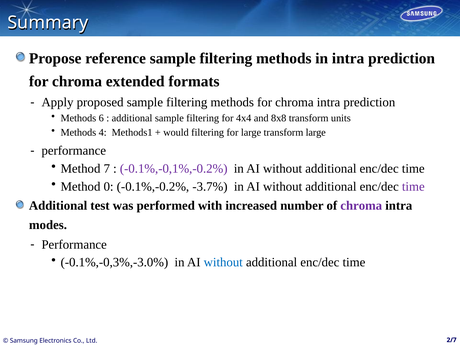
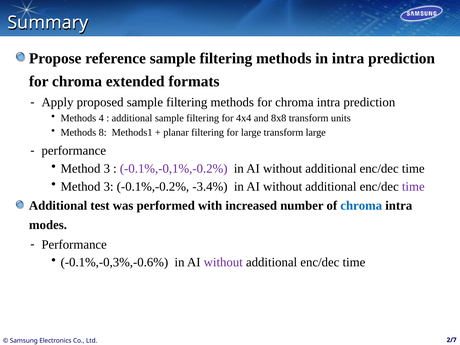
6: 6 -> 4
4: 4 -> 8
would: would -> planar
7 at (107, 169): 7 -> 3
0 at (109, 186): 0 -> 3
-3.7%: -3.7% -> -3.4%
chroma at (361, 206) colour: purple -> blue
-0.1%,-0,3%,-3.0%: -0.1%,-0,3%,-3.0% -> -0.1%,-0,3%,-0.6%
without at (223, 262) colour: blue -> purple
